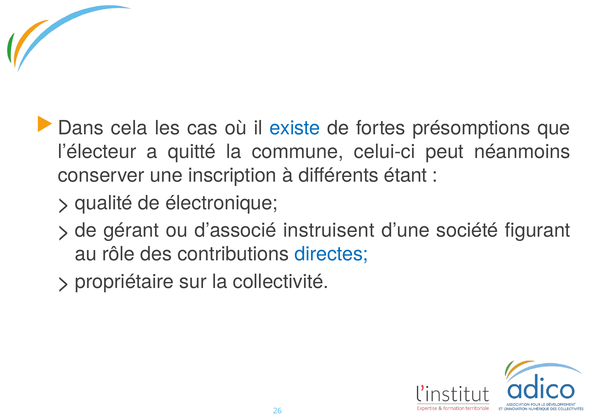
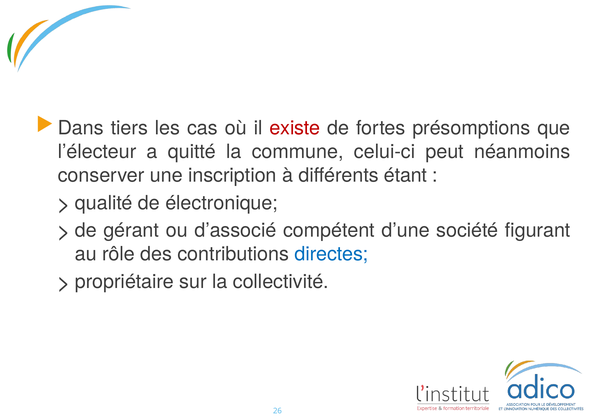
cela: cela -> tiers
existe colour: blue -> red
instruisent: instruisent -> compétent
